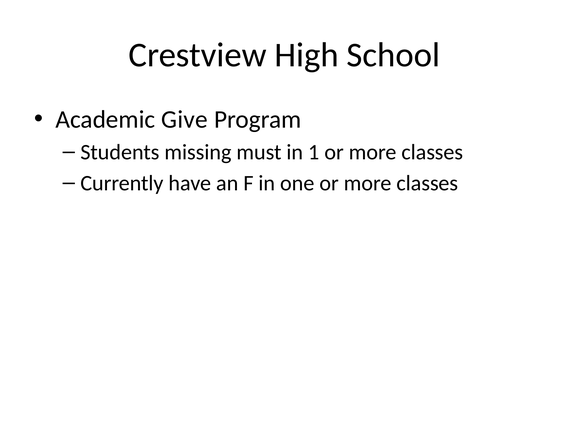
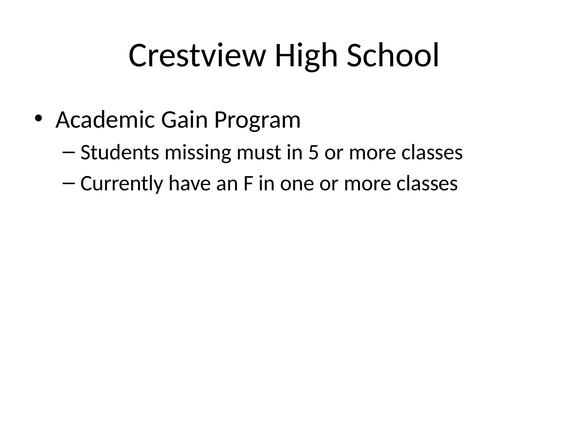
Give: Give -> Gain
1: 1 -> 5
